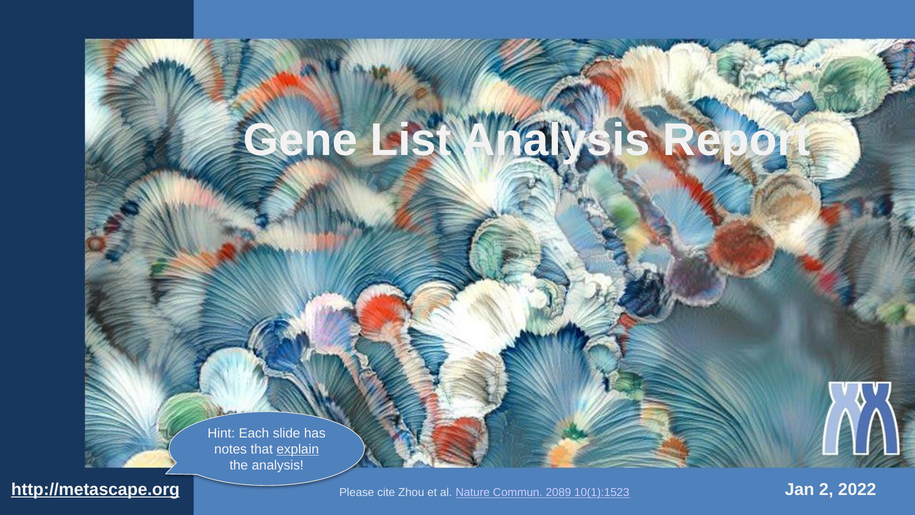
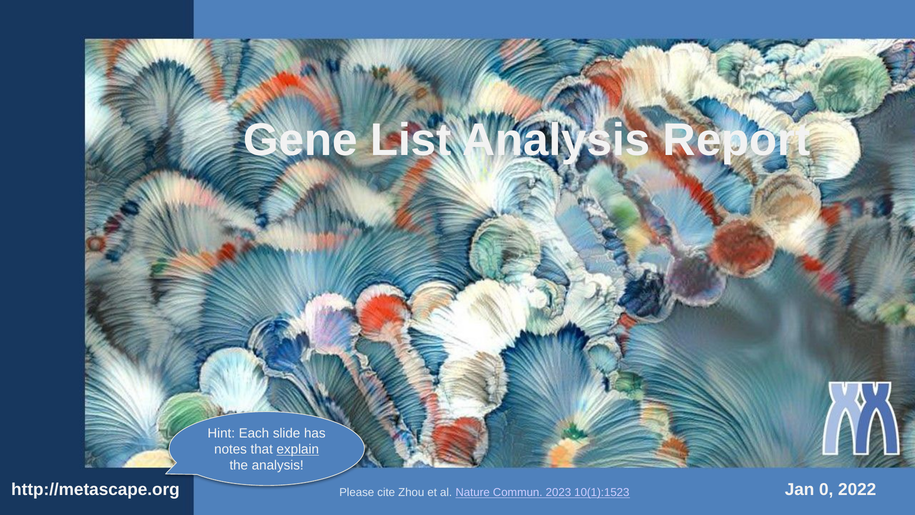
http://metascape.org underline: present -> none
2: 2 -> 0
2089: 2089 -> 2023
